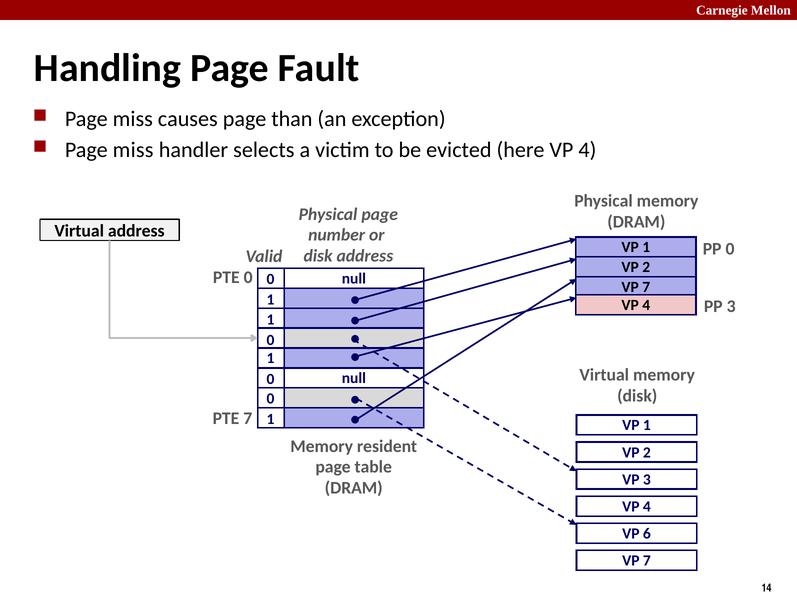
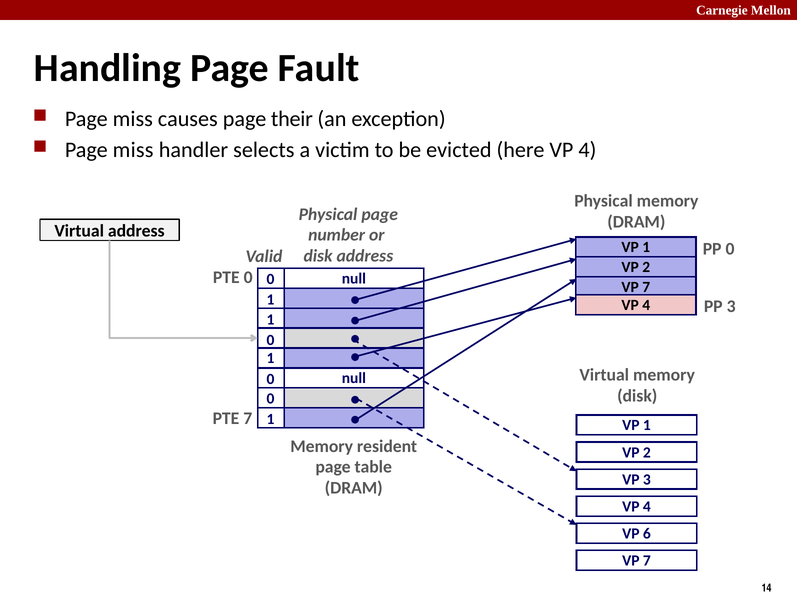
than: than -> their
